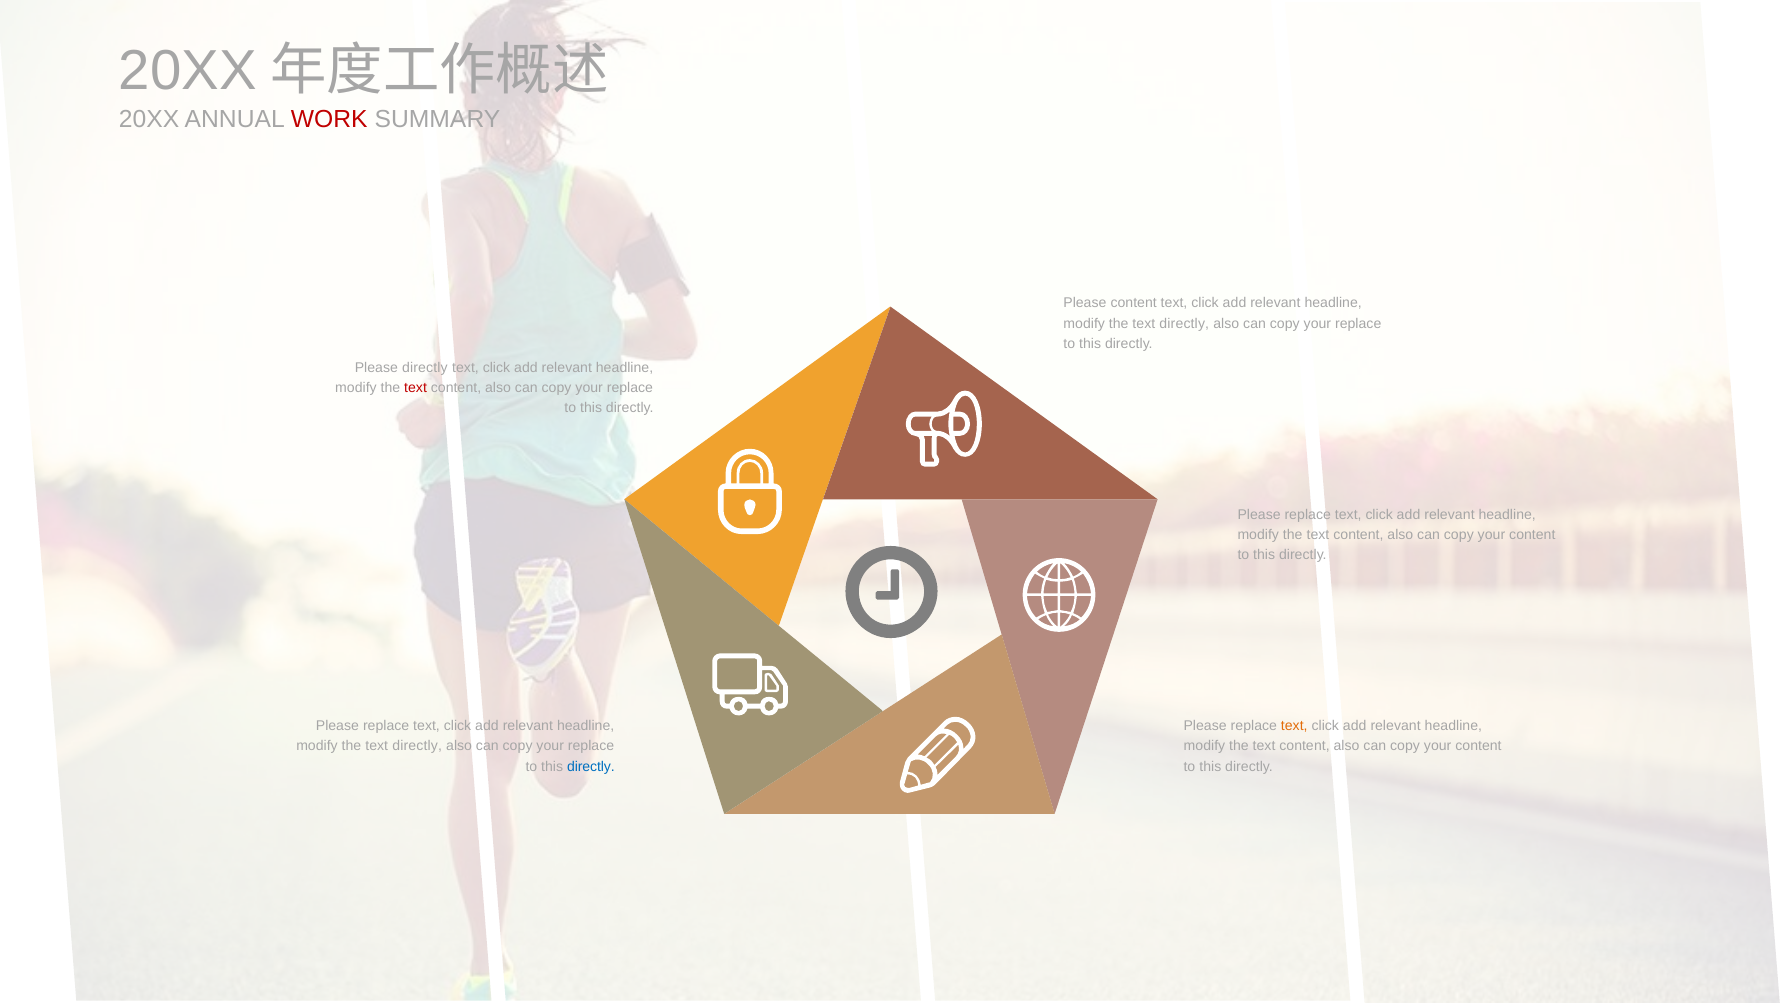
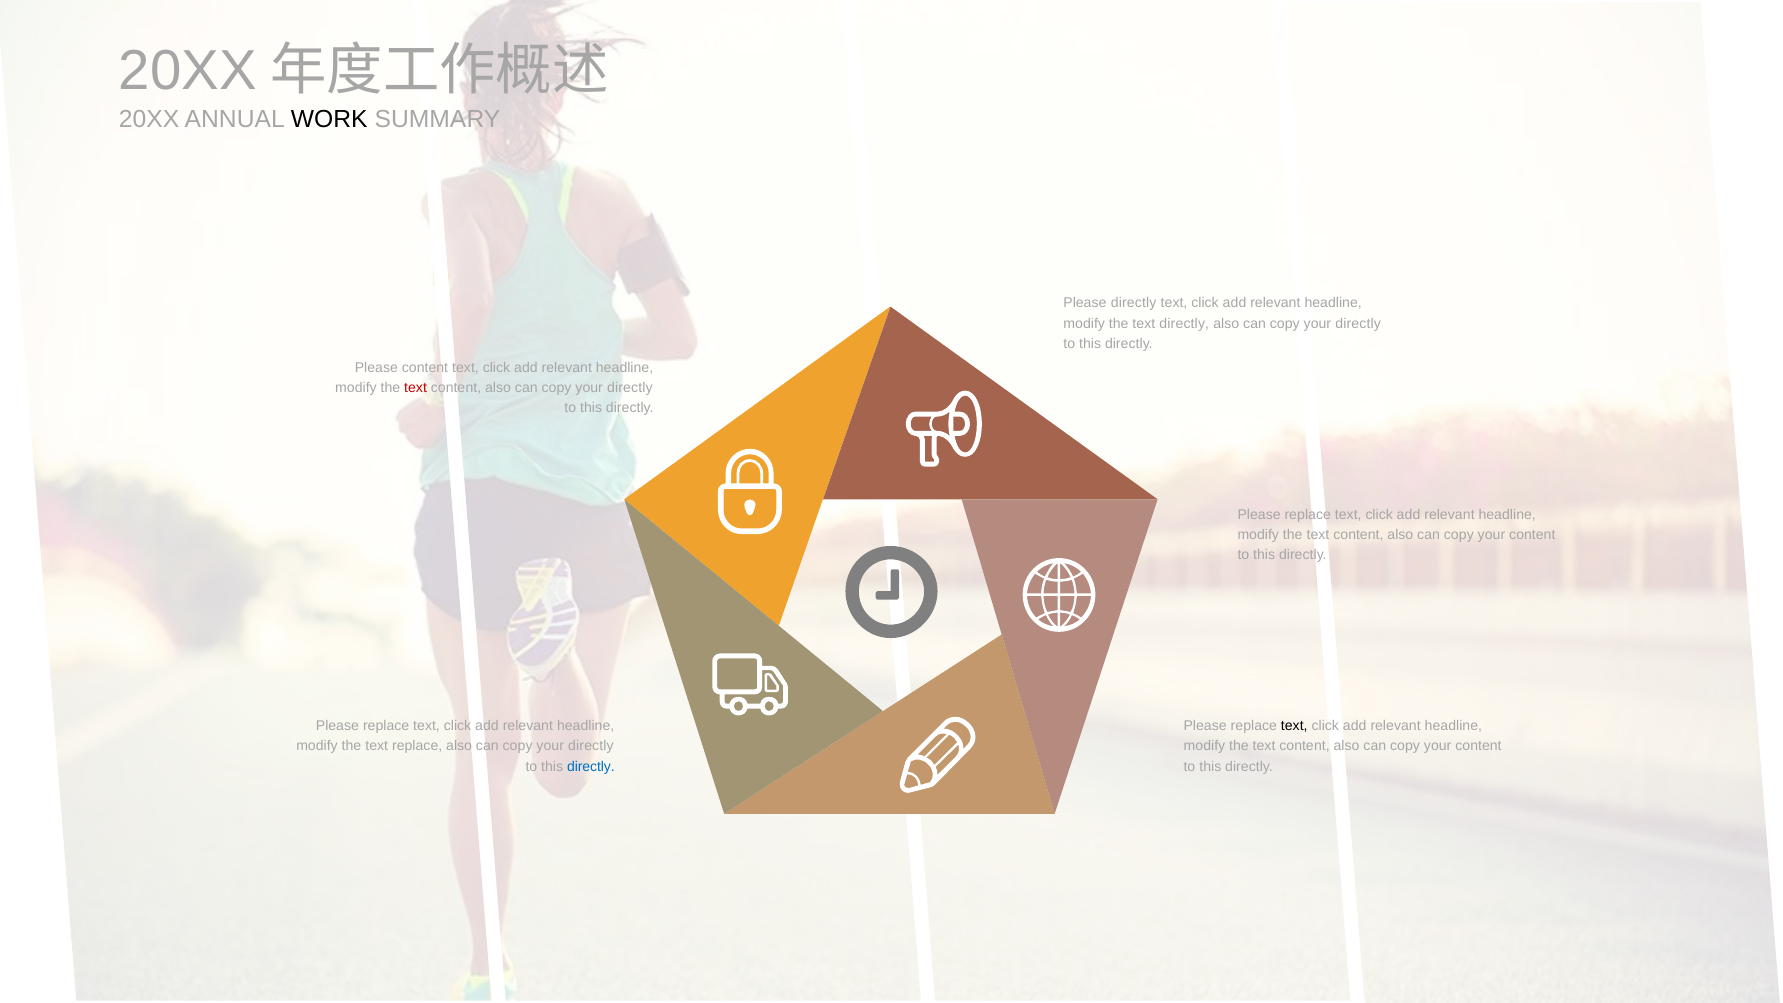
WORK colour: red -> black
Please content: content -> directly
replace at (1358, 323): replace -> directly
Please directly: directly -> content
replace at (630, 388): replace -> directly
text at (1294, 726) colour: orange -> black
directly at (417, 746): directly -> replace
replace at (591, 746): replace -> directly
